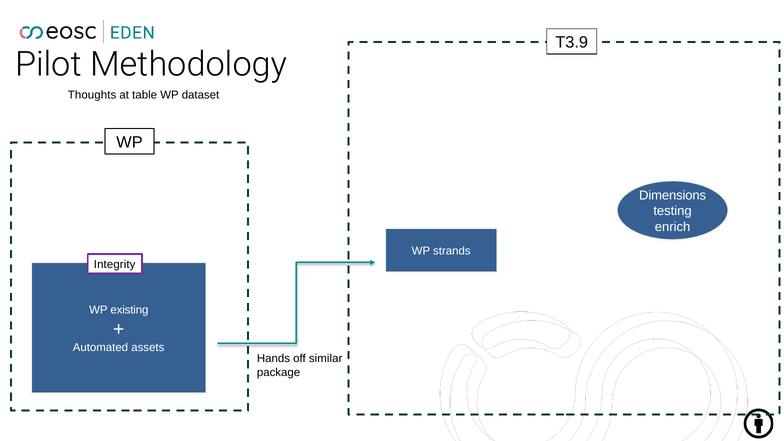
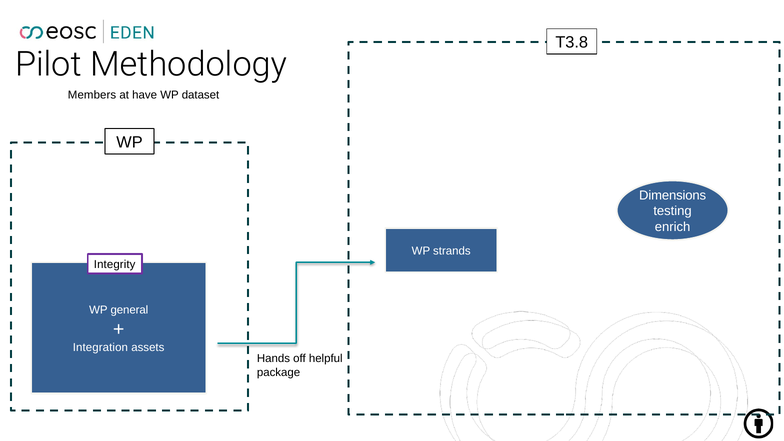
T3.9: T3.9 -> T3.8
Thoughts: Thoughts -> Members
table: table -> have
existing: existing -> general
Automated: Automated -> Integration
similar: similar -> helpful
